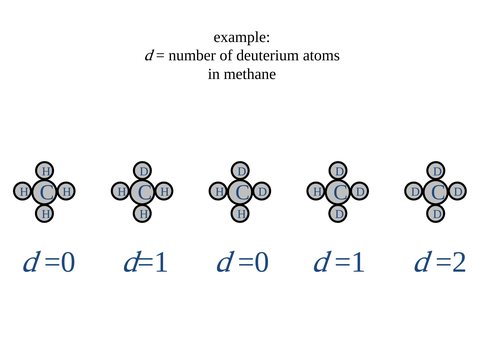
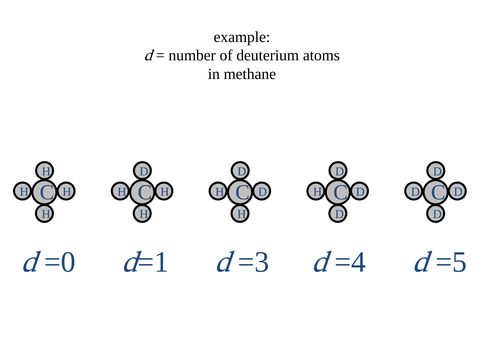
=0 at (254, 262): =0 -> =3
=1 at (350, 262): =1 -> =4
=2: =2 -> =5
